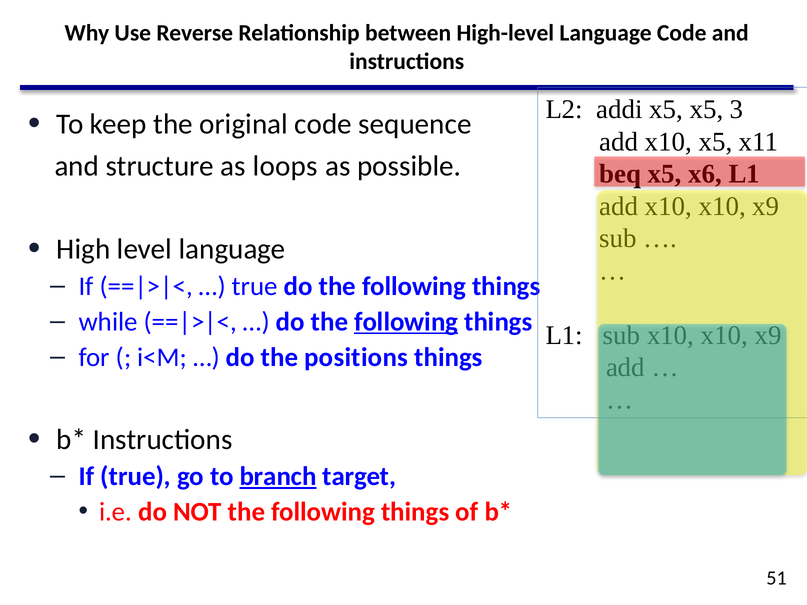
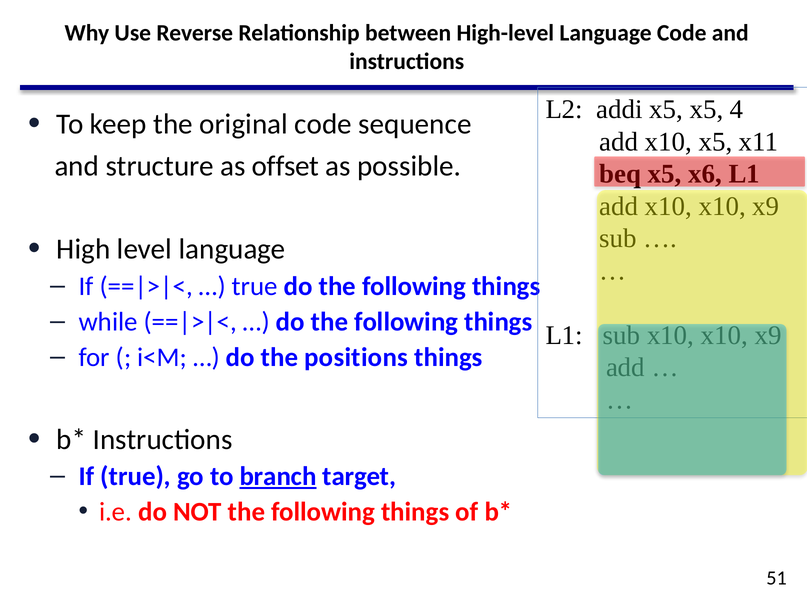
3: 3 -> 4
loops: loops -> offset
following at (406, 322) underline: present -> none
